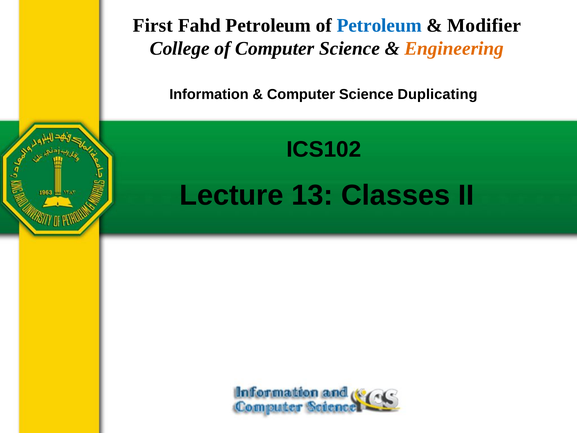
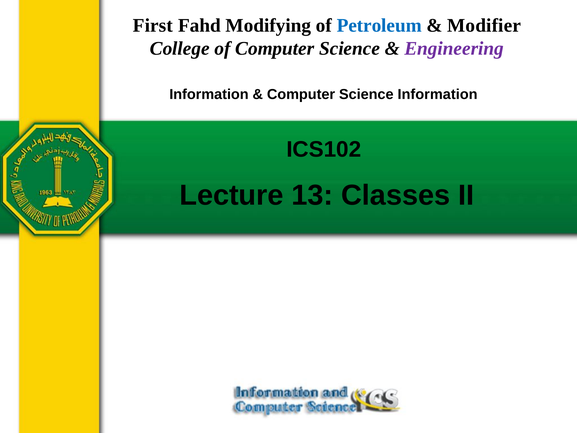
Fahd Petroleum: Petroleum -> Modifying
Engineering colour: orange -> purple
Science Duplicating: Duplicating -> Information
